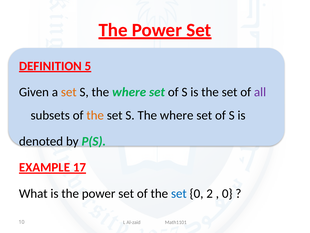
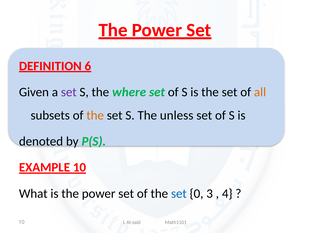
5: 5 -> 6
set at (69, 92) colour: orange -> purple
all colour: purple -> orange
where at (177, 115): where -> unless
EXAMPLE 17: 17 -> 10
2: 2 -> 3
0 at (227, 193): 0 -> 4
